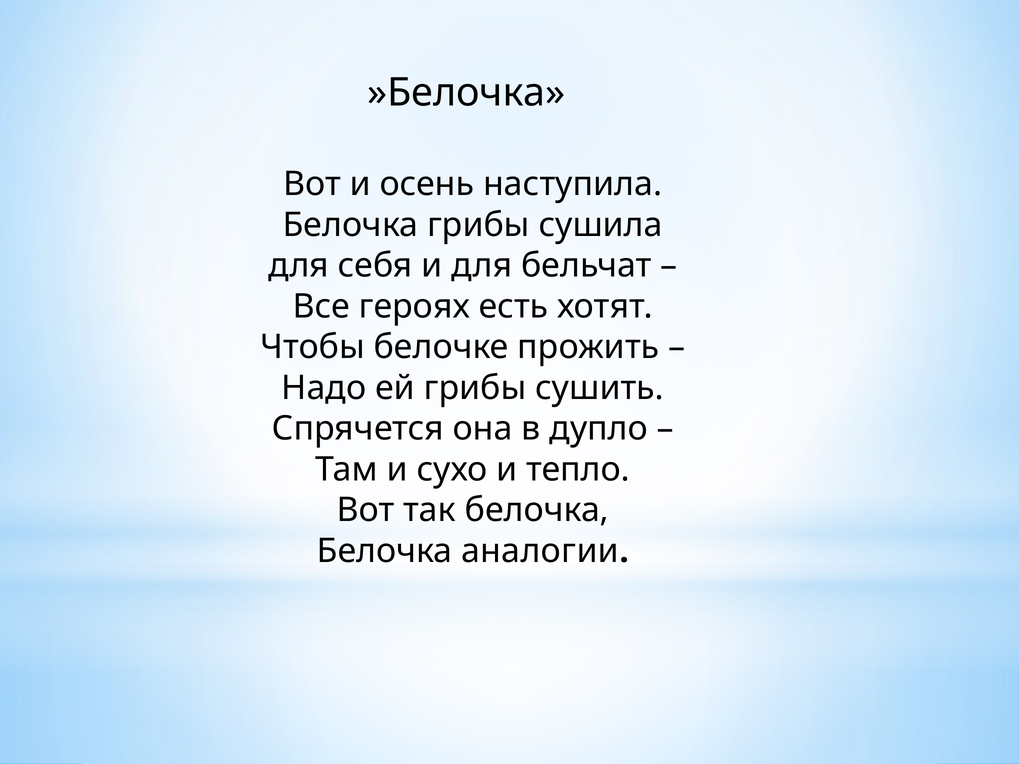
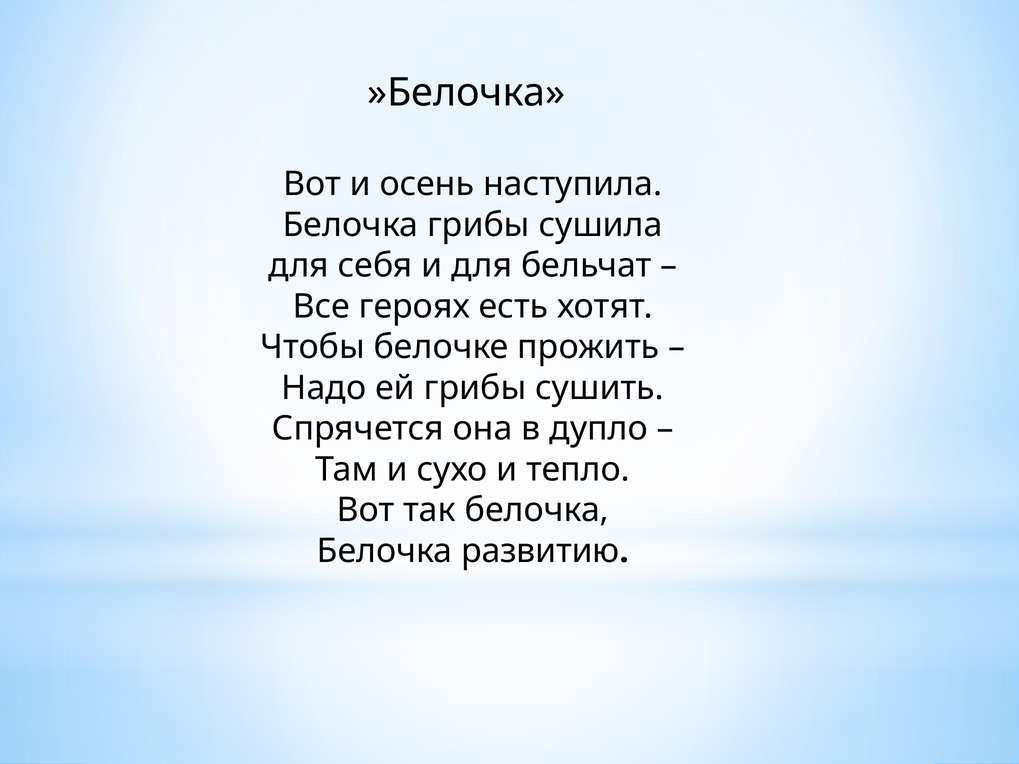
аналогии: аналогии -> развитию
